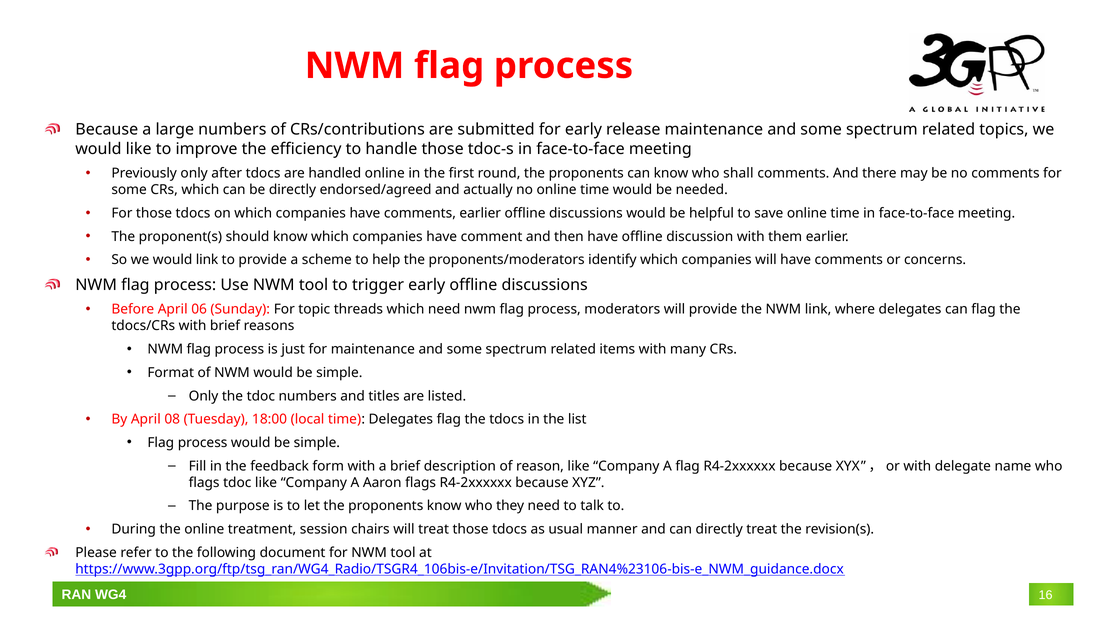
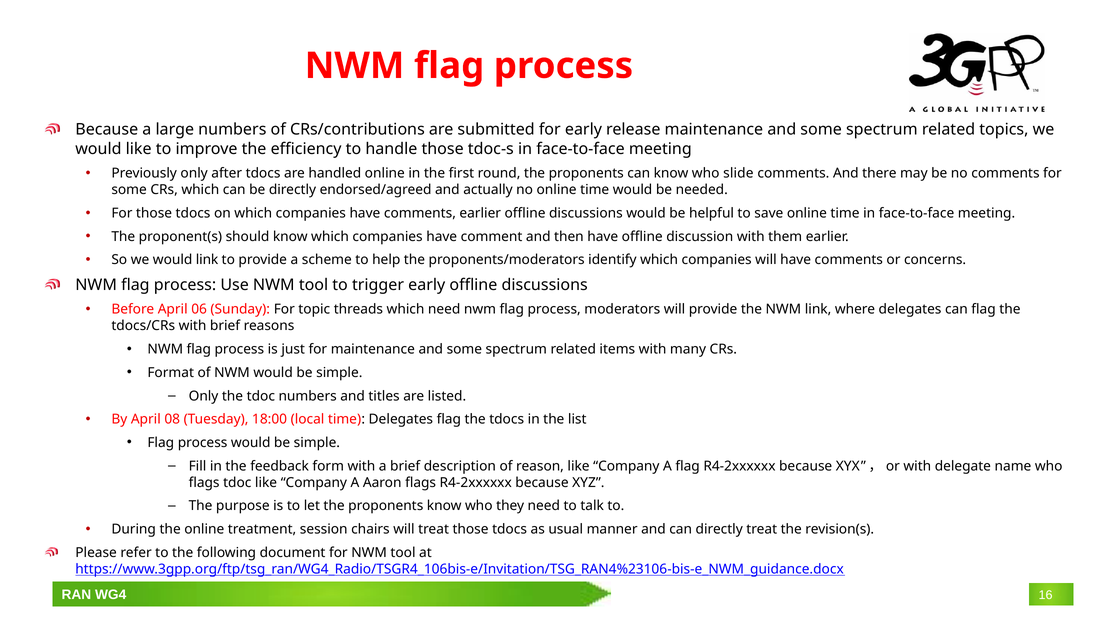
shall: shall -> slide
